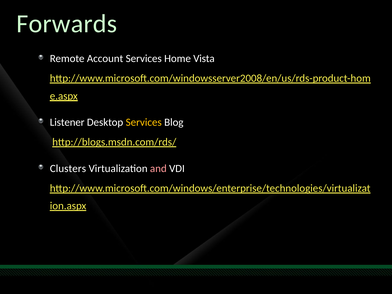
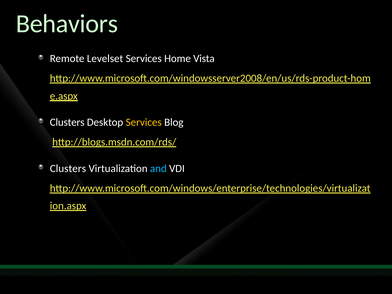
Forwards: Forwards -> Behaviors
Account: Account -> Levelset
Listener at (67, 122): Listener -> Clusters
and colour: pink -> light blue
